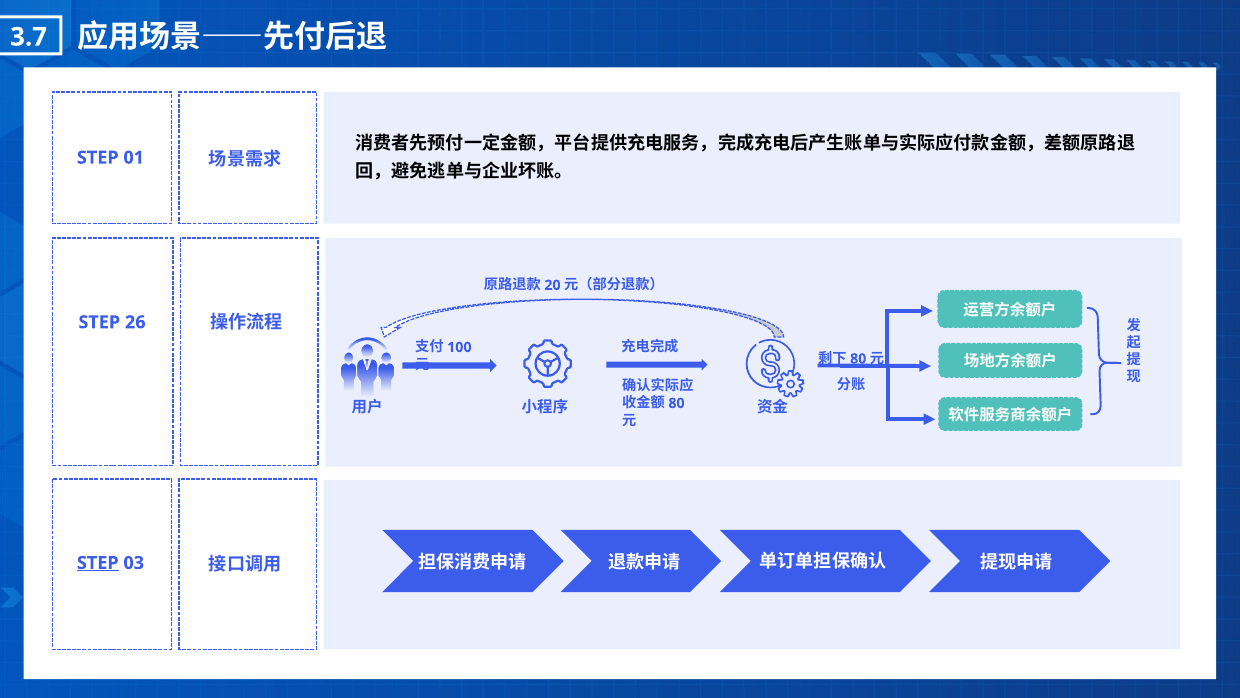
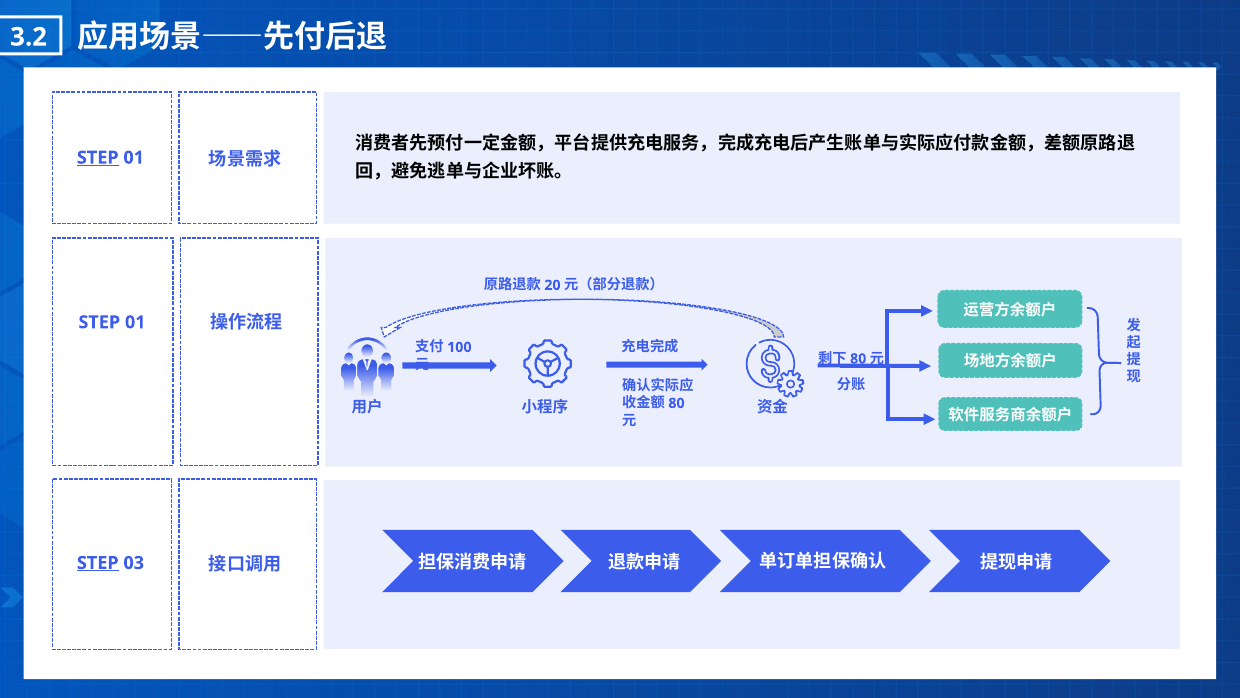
3.7: 3.7 -> 3.2
STEP at (98, 158) underline: none -> present
26 at (135, 322): 26 -> 01
